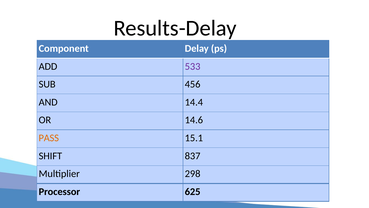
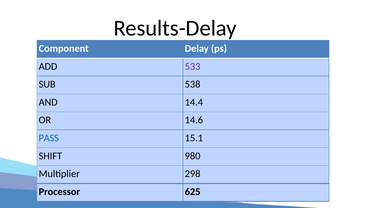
456: 456 -> 538
PASS colour: orange -> blue
837: 837 -> 980
